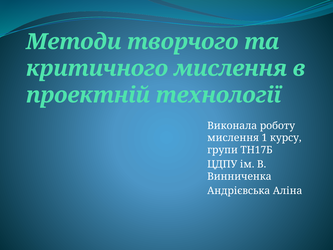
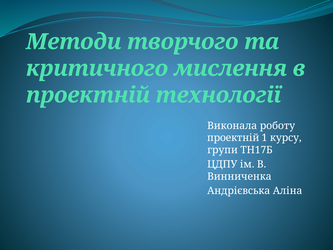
мислення at (233, 138): мислення -> проектній
